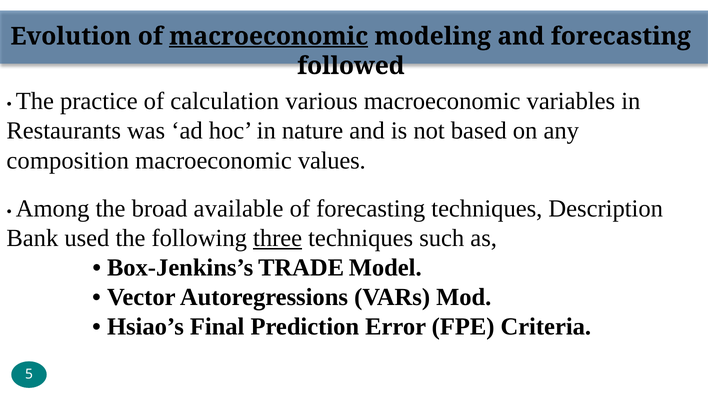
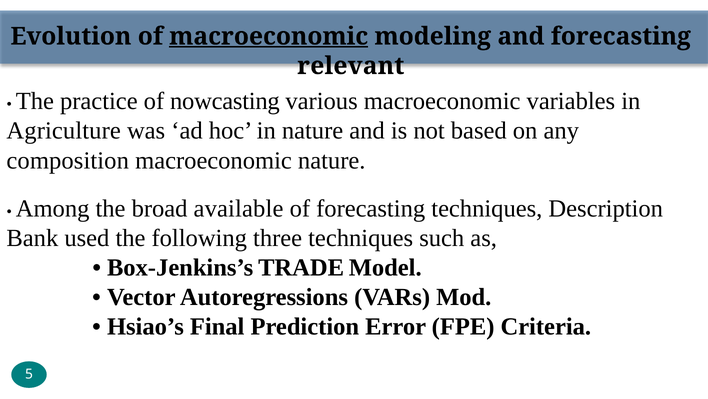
followed: followed -> relevant
calculation: calculation -> nowcasting
Restaurants: Restaurants -> Agriculture
macroeconomic values: values -> nature
three underline: present -> none
